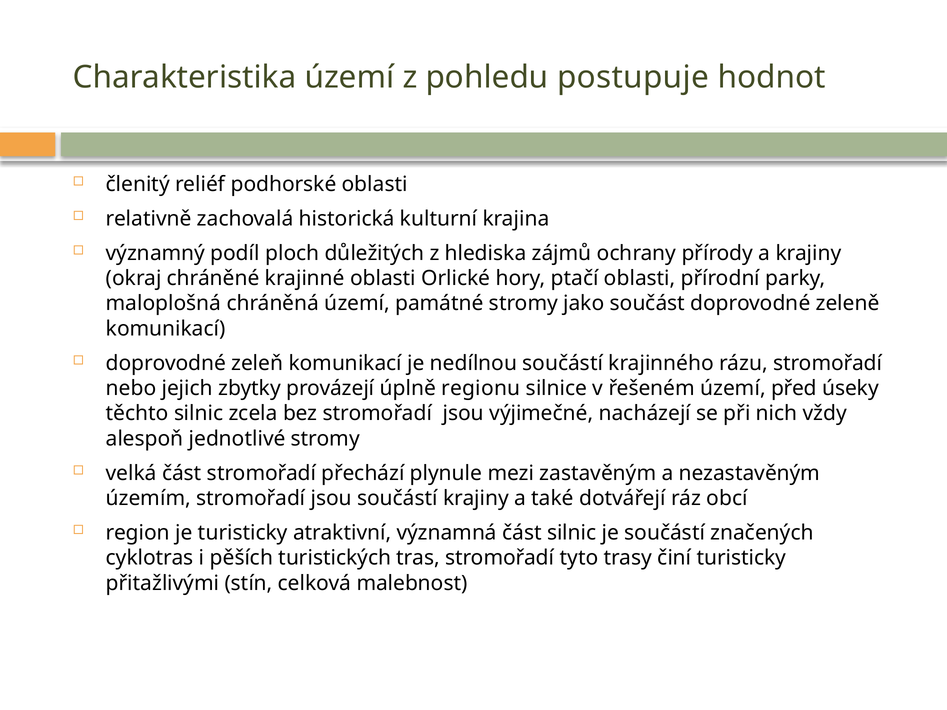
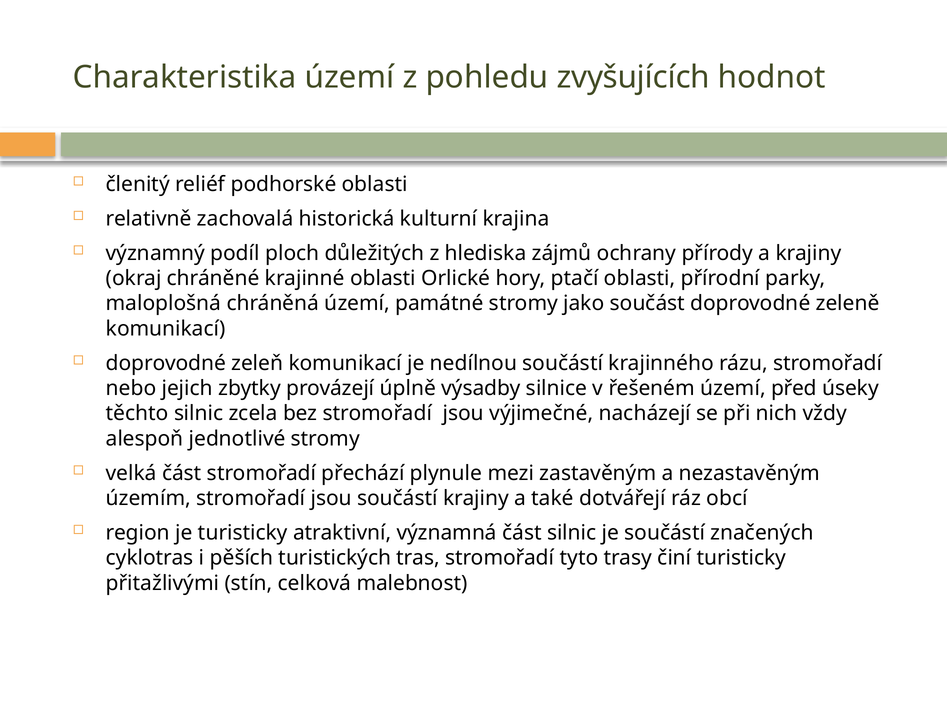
postupuje: postupuje -> zvyšujících
regionu: regionu -> výsadby
